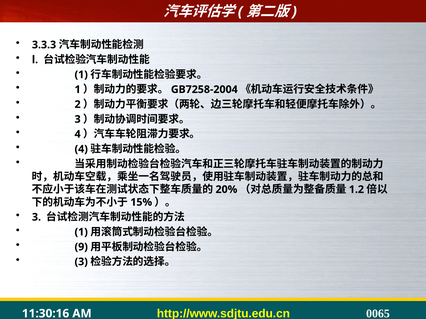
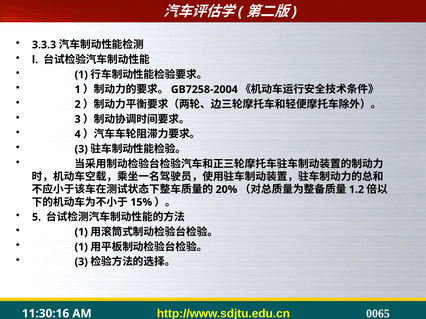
4 at (81, 149): 4 -> 3
3 at (36, 217): 3 -> 5
9 at (81, 247): 9 -> 1
